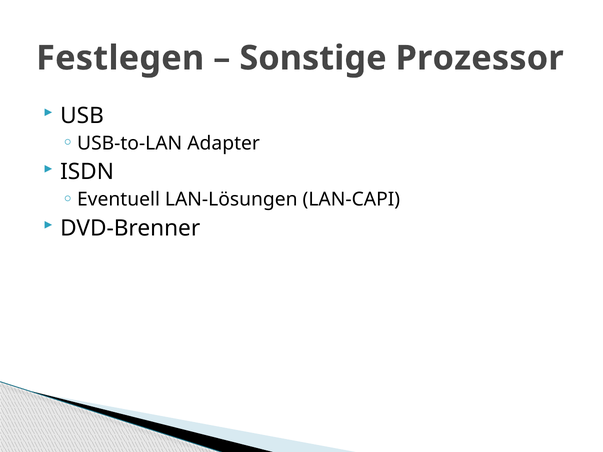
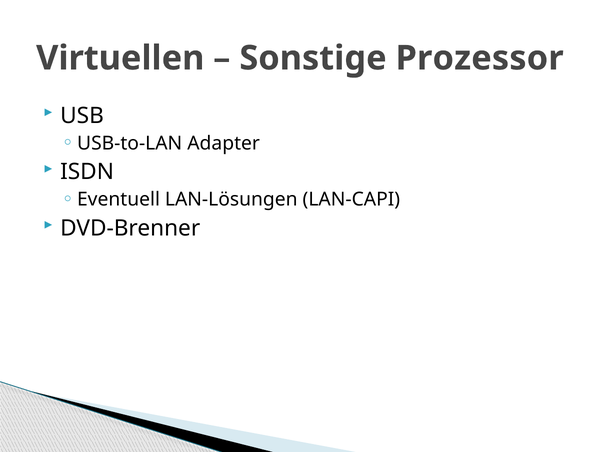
Festlegen: Festlegen -> Virtuellen
